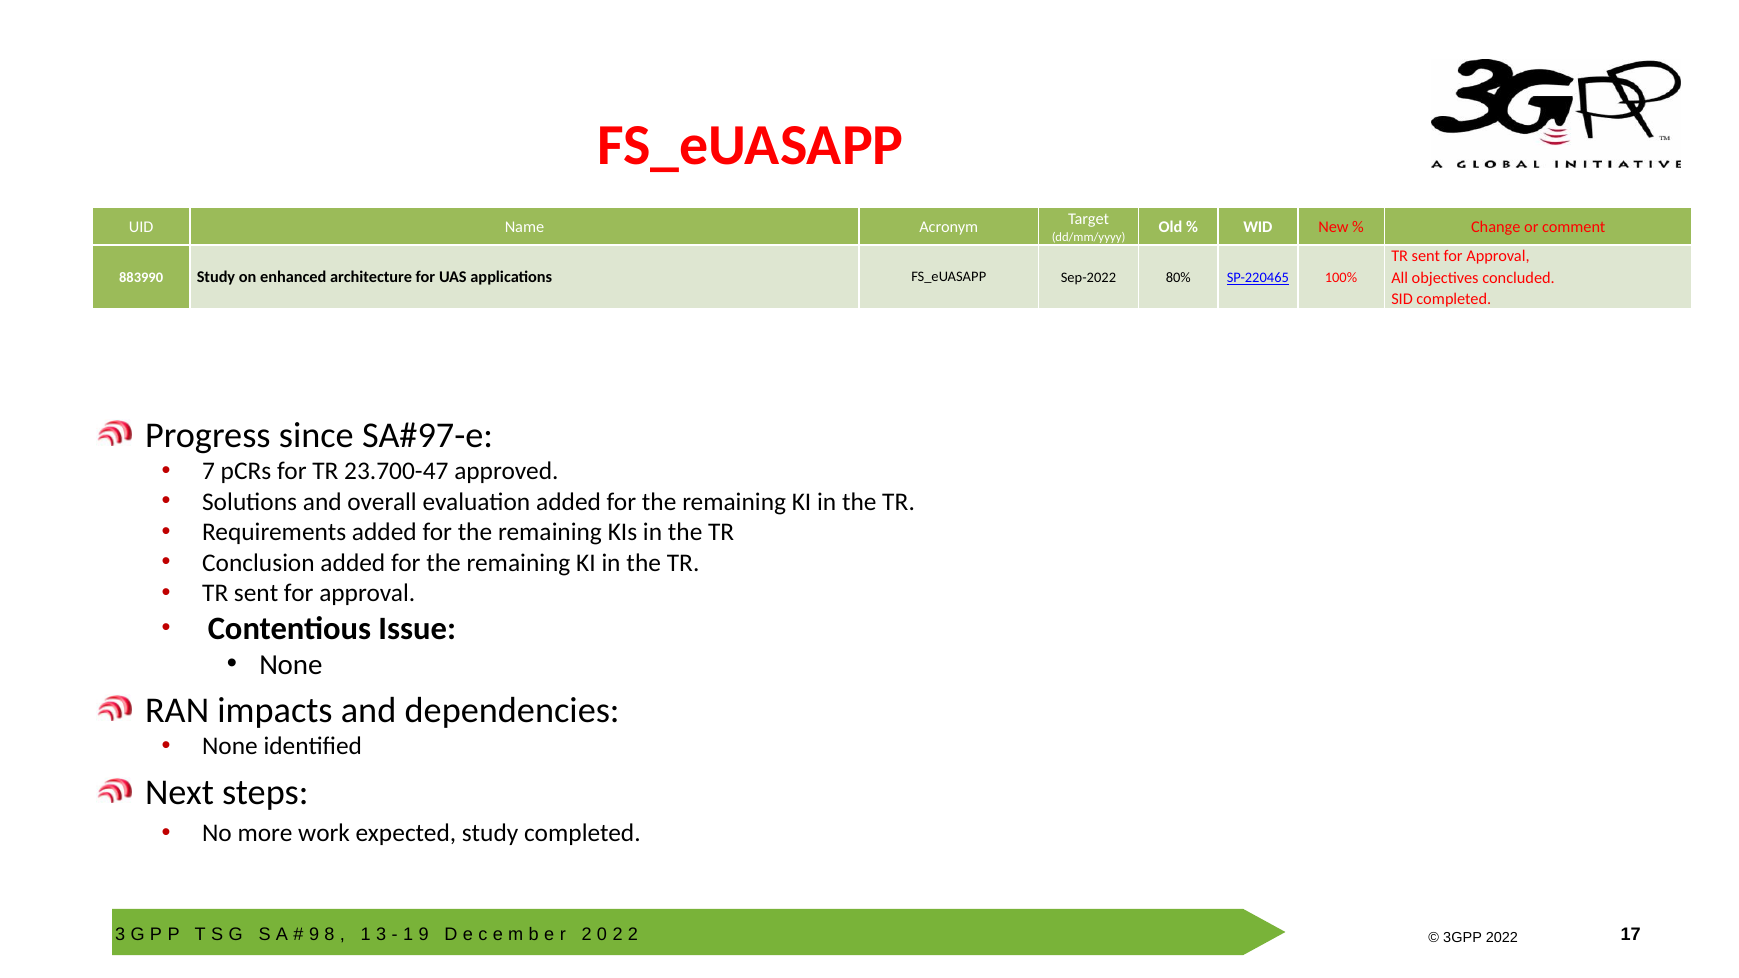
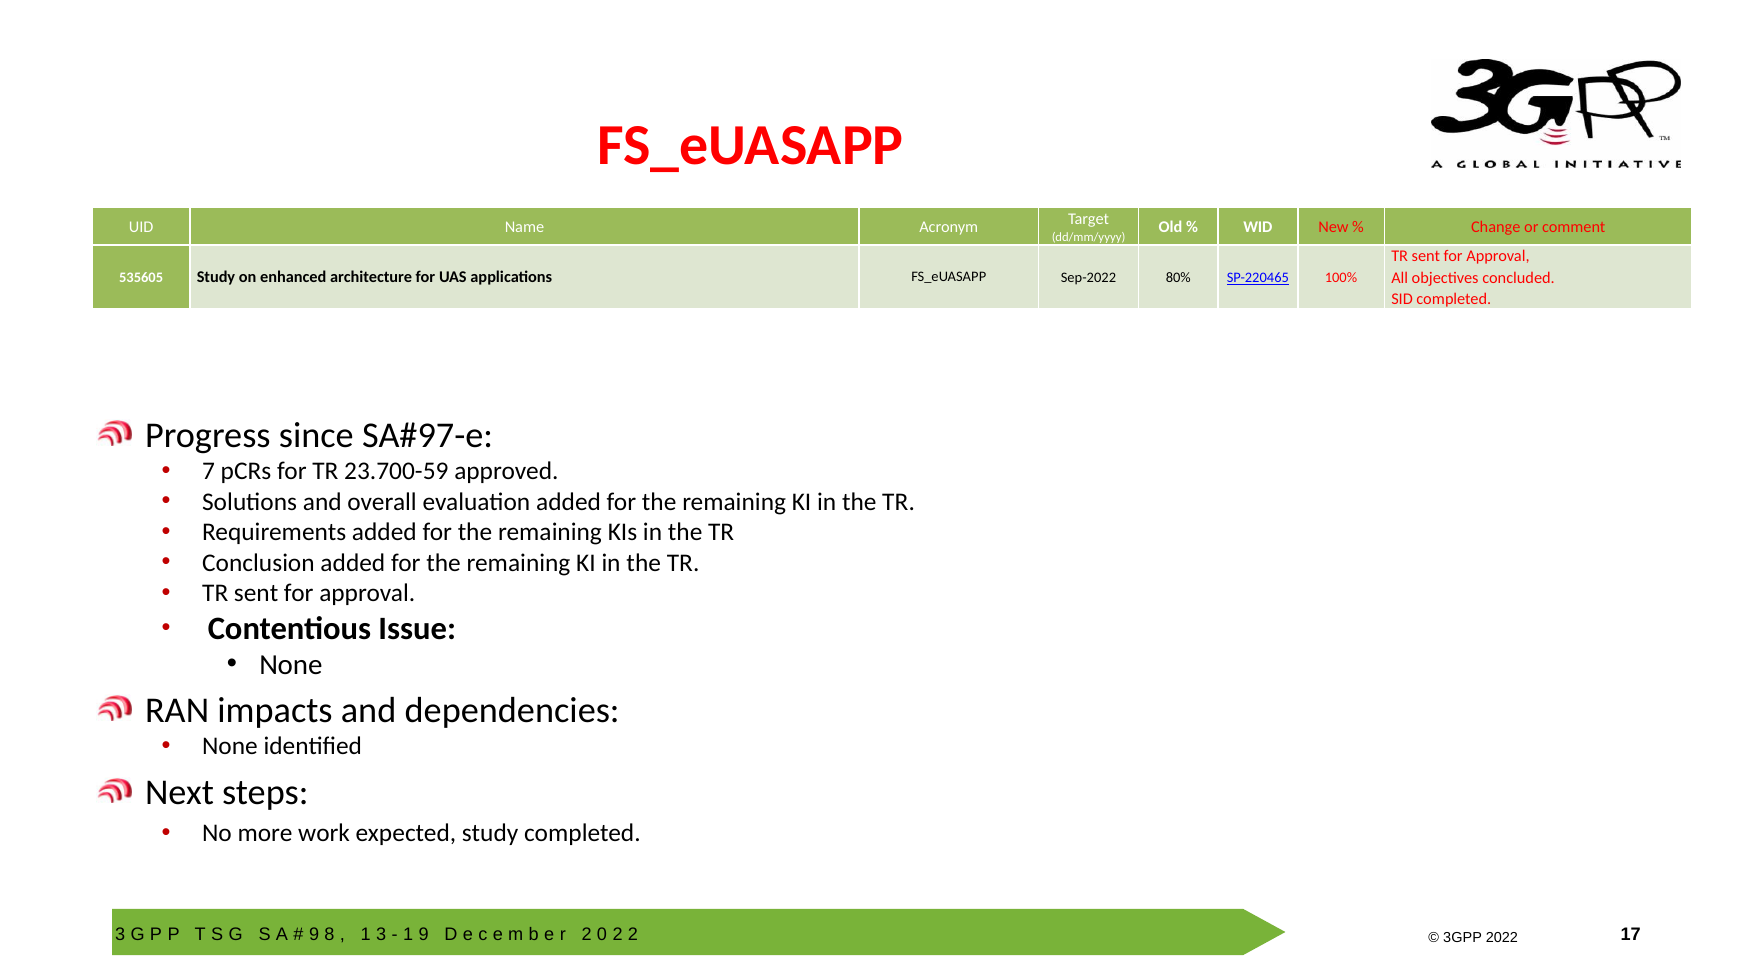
883990: 883990 -> 535605
23.700-47: 23.700-47 -> 23.700-59
